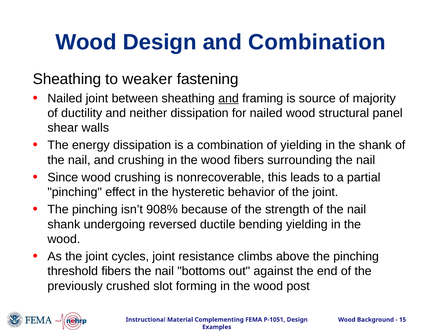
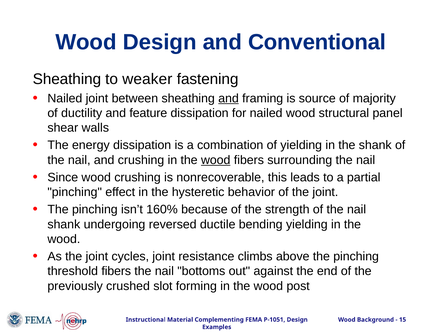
and Combination: Combination -> Conventional
neither: neither -> feature
wood at (216, 160) underline: none -> present
908%: 908% -> 160%
